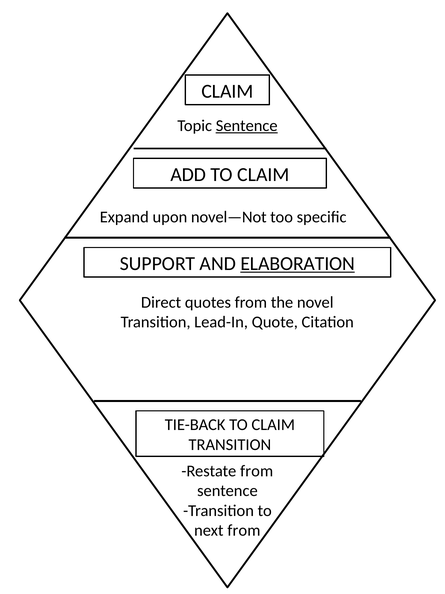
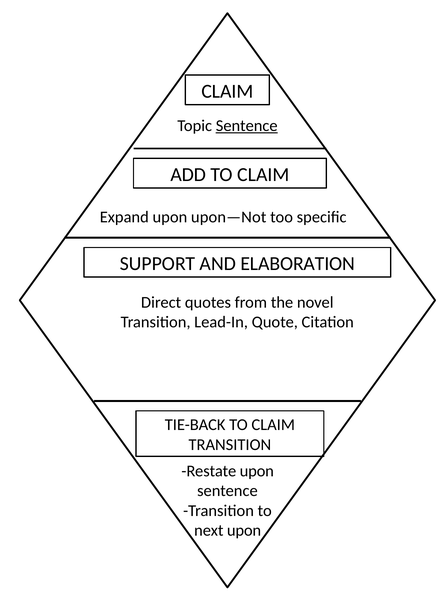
novel—Not: novel—Not -> upon—Not
ELABORATION underline: present -> none
Restate from: from -> upon
next from: from -> upon
